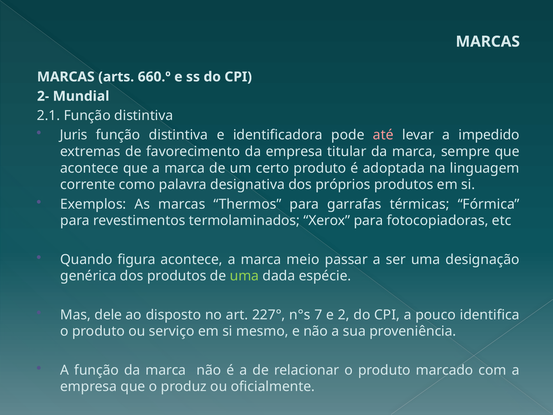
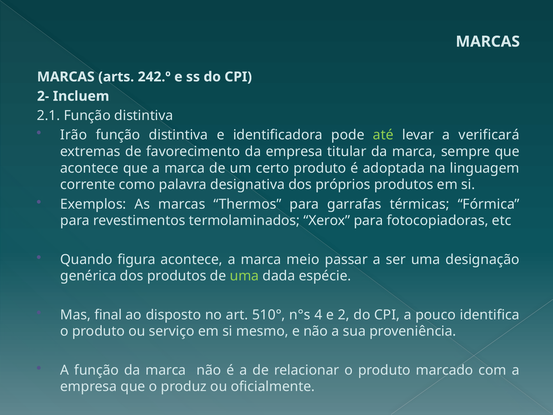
660.º: 660.º -> 242.º
Mundial: Mundial -> Incluem
Juris: Juris -> Irão
até colour: pink -> light green
impedido: impedido -> verificará
dele: dele -> final
227°: 227° -> 510°
7: 7 -> 4
